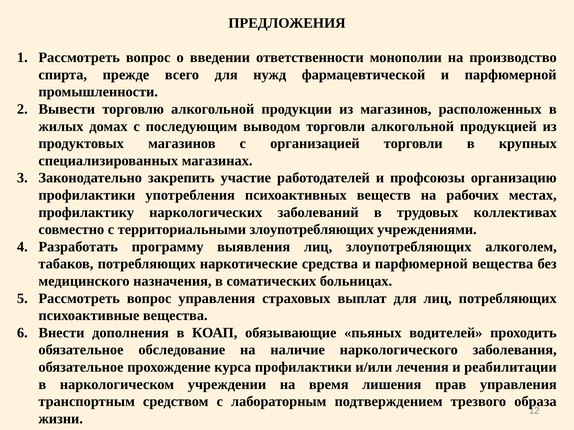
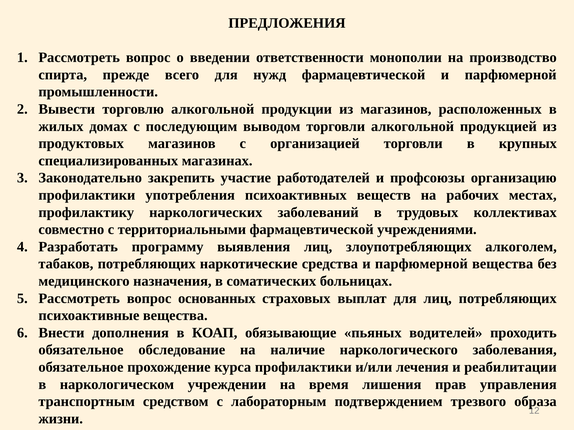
территориальными злоупотребляющих: злоупотребляющих -> фармацевтической
вопрос управления: управления -> основанных
